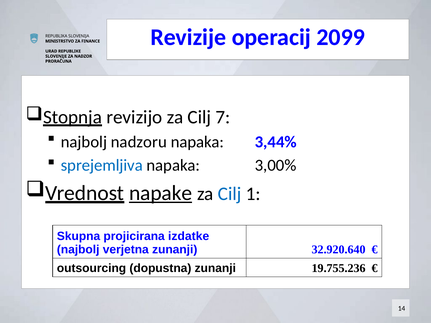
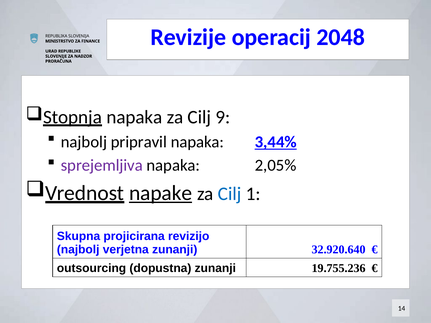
2099: 2099 -> 2048
revizijo at (134, 117): revizijo -> napaka
7: 7 -> 9
nadzoru: nadzoru -> pripravil
3,44% underline: none -> present
sprejemljiva colour: blue -> purple
3,00%: 3,00% -> 2,05%
izdatke: izdatke -> revizijo
